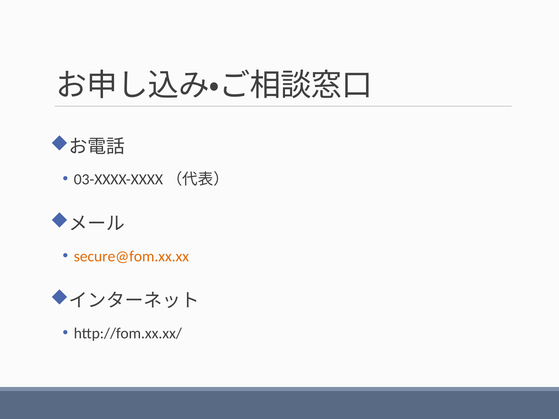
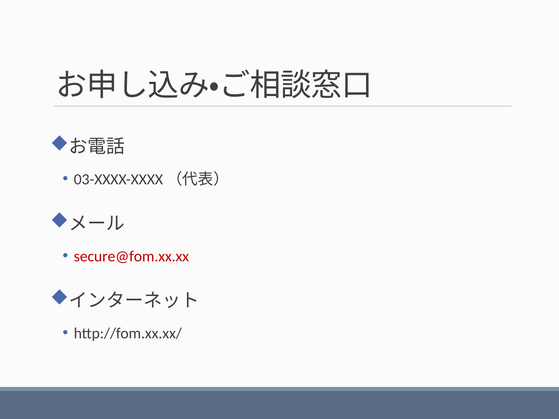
secure@fom.xx.xx colour: orange -> red
